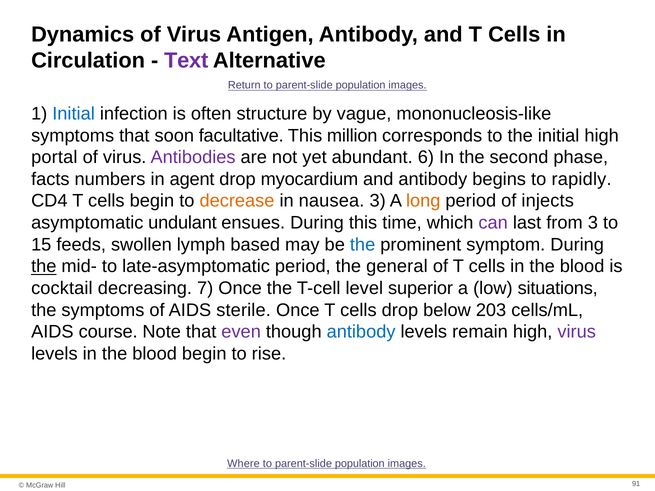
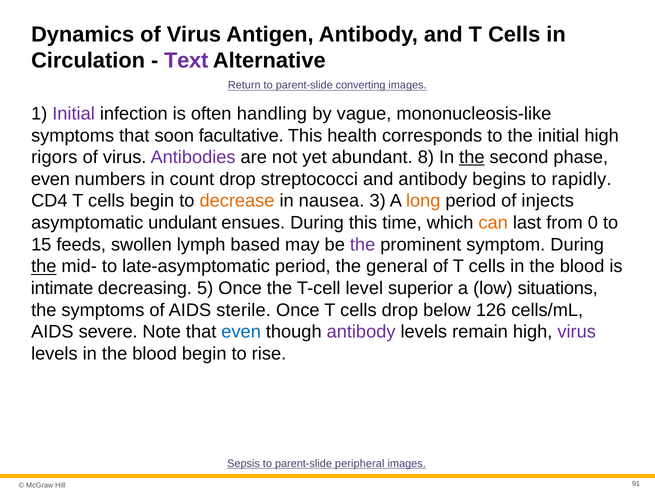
Return to parent-slide population: population -> converting
Initial at (74, 114) colour: blue -> purple
structure: structure -> handling
million: million -> health
portal: portal -> rigors
6: 6 -> 8
the at (472, 157) underline: none -> present
facts at (50, 179): facts -> even
agent: agent -> count
myocardium: myocardium -> streptococci
can colour: purple -> orange
from 3: 3 -> 0
the at (363, 245) colour: blue -> purple
cocktail: cocktail -> intimate
7: 7 -> 5
203: 203 -> 126
course: course -> severe
even at (241, 332) colour: purple -> blue
antibody at (361, 332) colour: blue -> purple
Where: Where -> Sepsis
population at (360, 464): population -> peripheral
